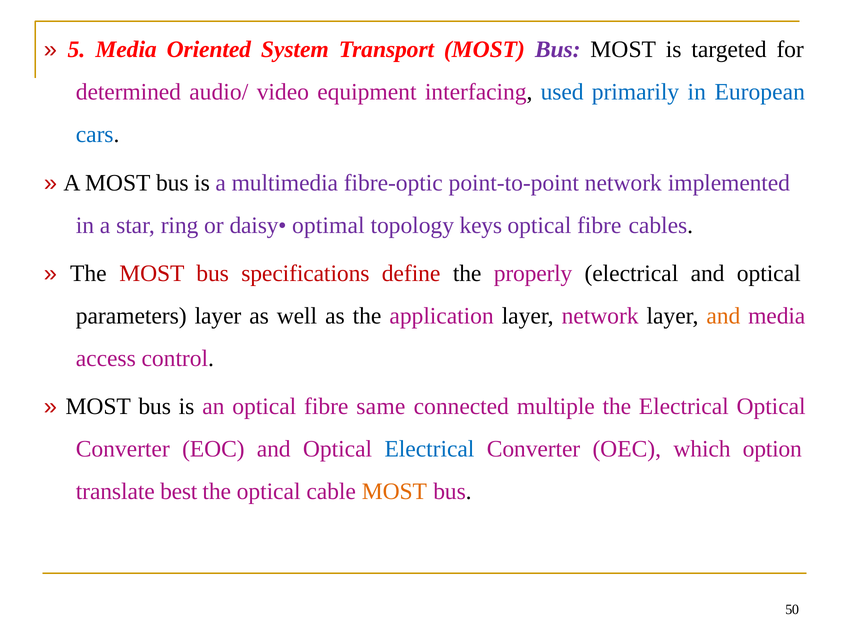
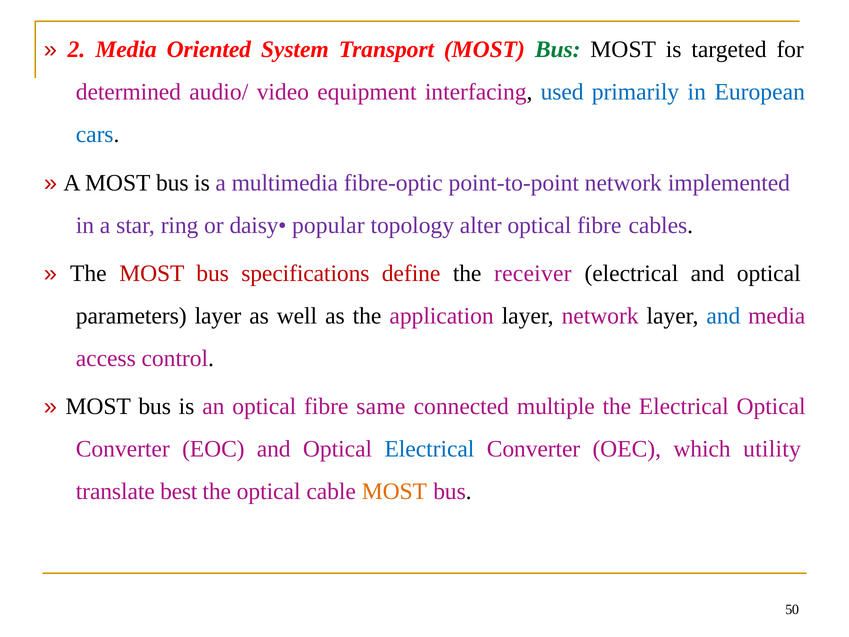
5: 5 -> 2
Bus at (558, 50) colour: purple -> green
optimal: optimal -> popular
keys: keys -> alter
properly: properly -> receiver
and at (723, 316) colour: orange -> blue
option: option -> utility
